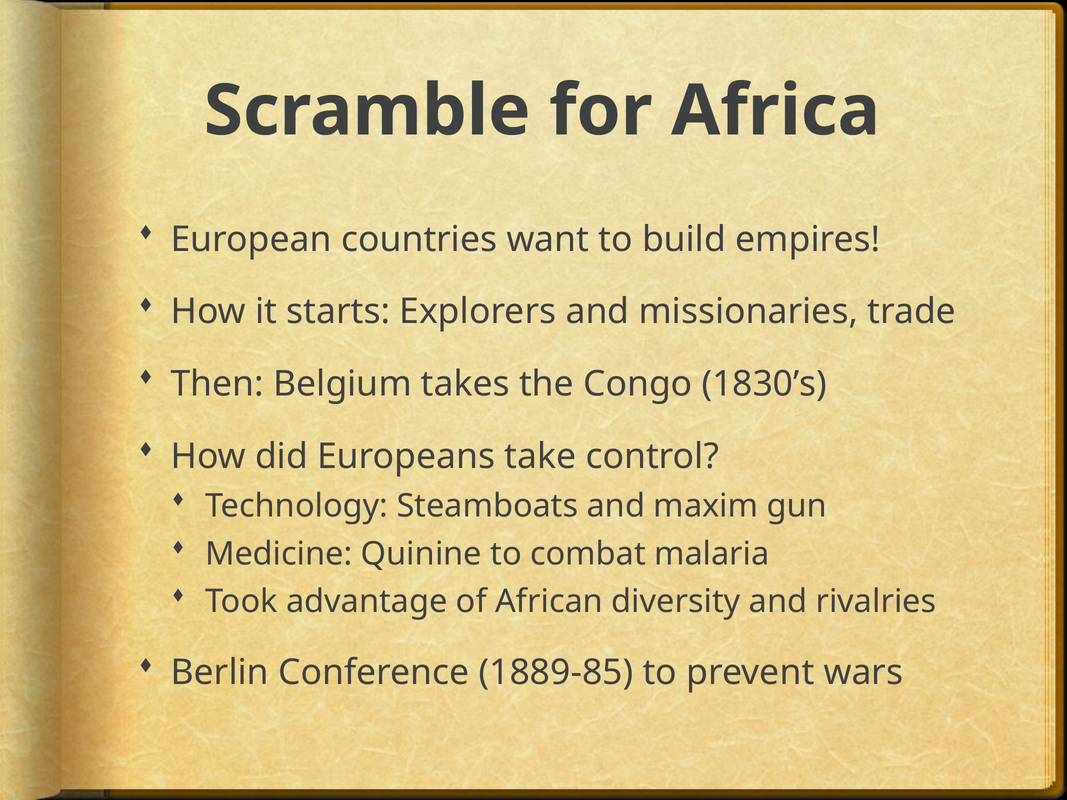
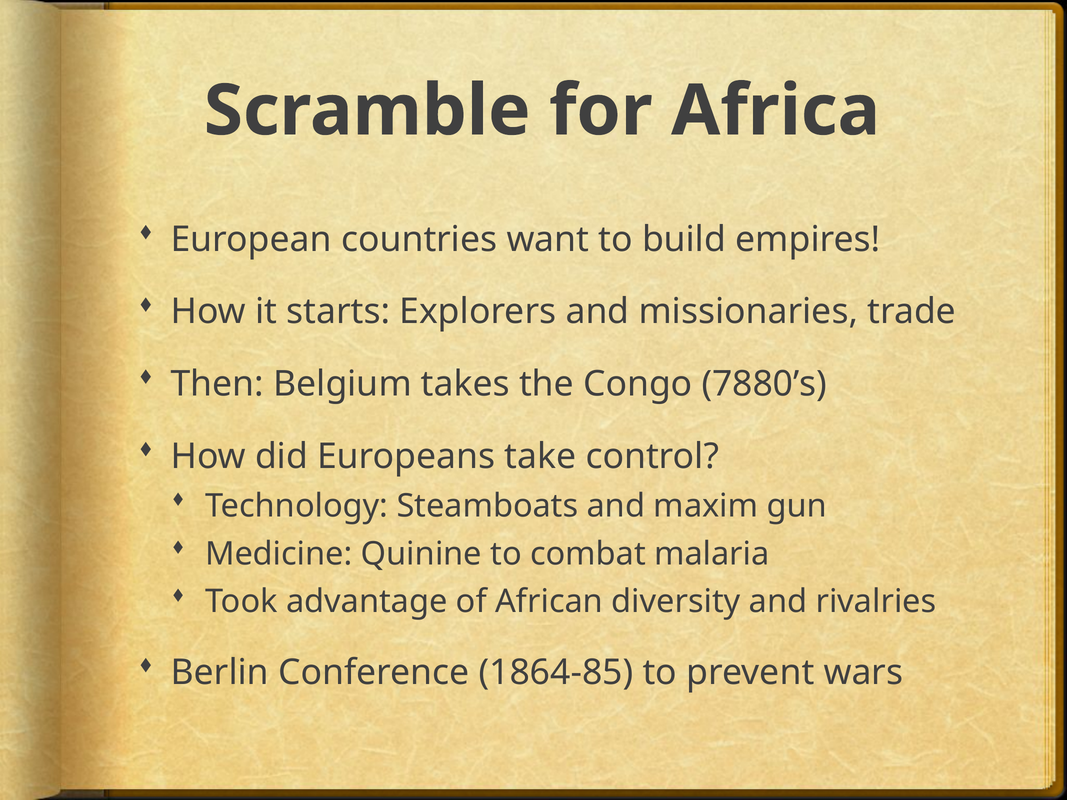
1830’s: 1830’s -> 7880’s
1889-85: 1889-85 -> 1864-85
